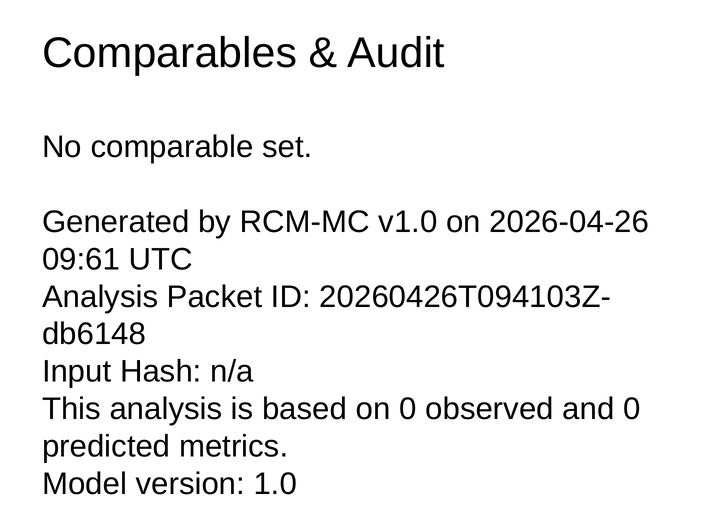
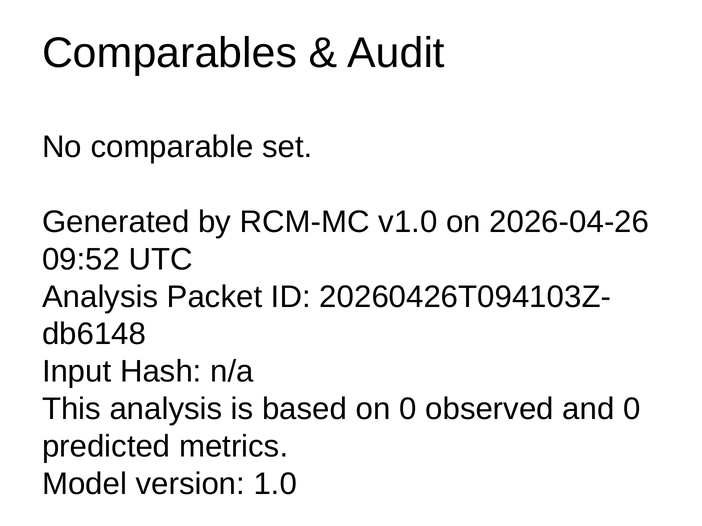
09:61: 09:61 -> 09:52
